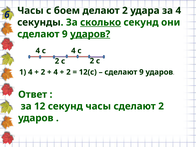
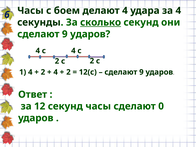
делают 2: 2 -> 4
ударов at (90, 34) underline: present -> none
сделают 2: 2 -> 0
